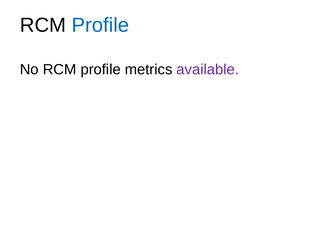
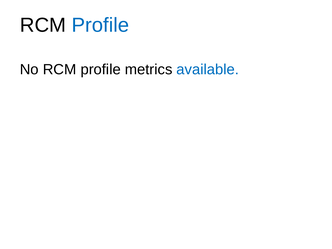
available colour: purple -> blue
